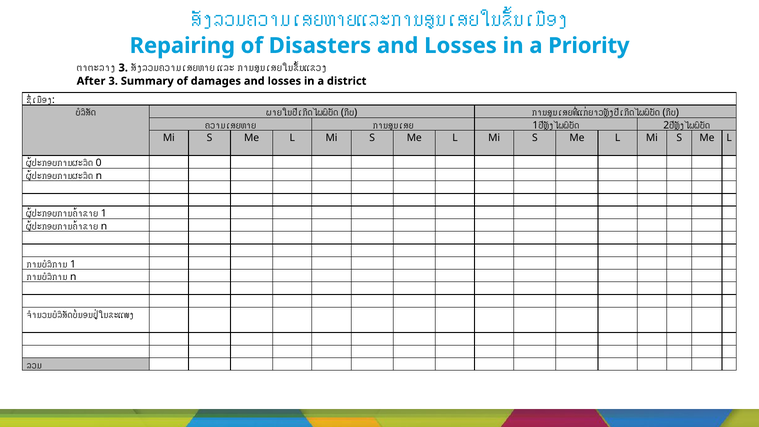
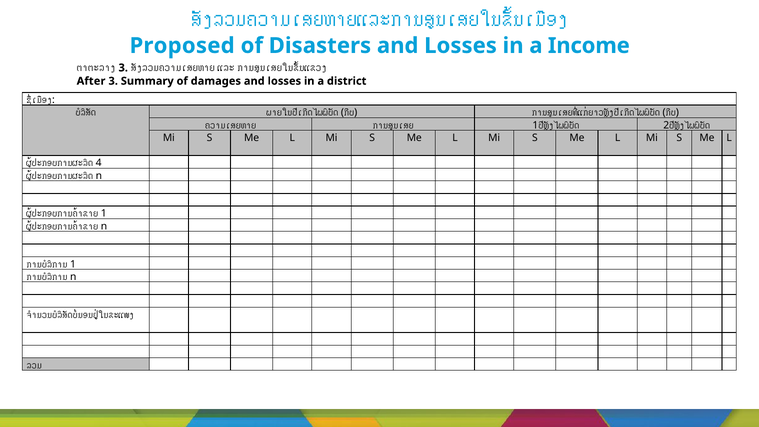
Repairing: Repairing -> Proposed
Priority: Priority -> Income
0: 0 -> 4
